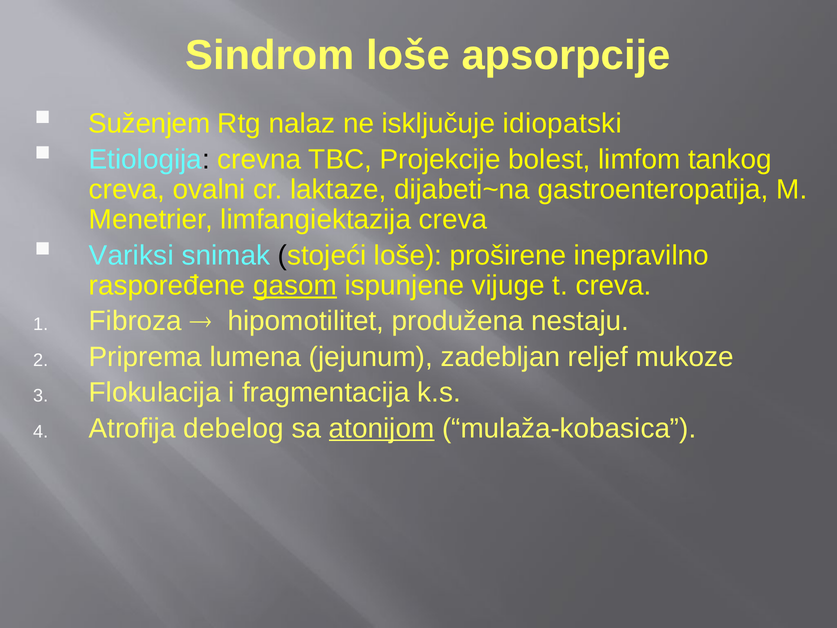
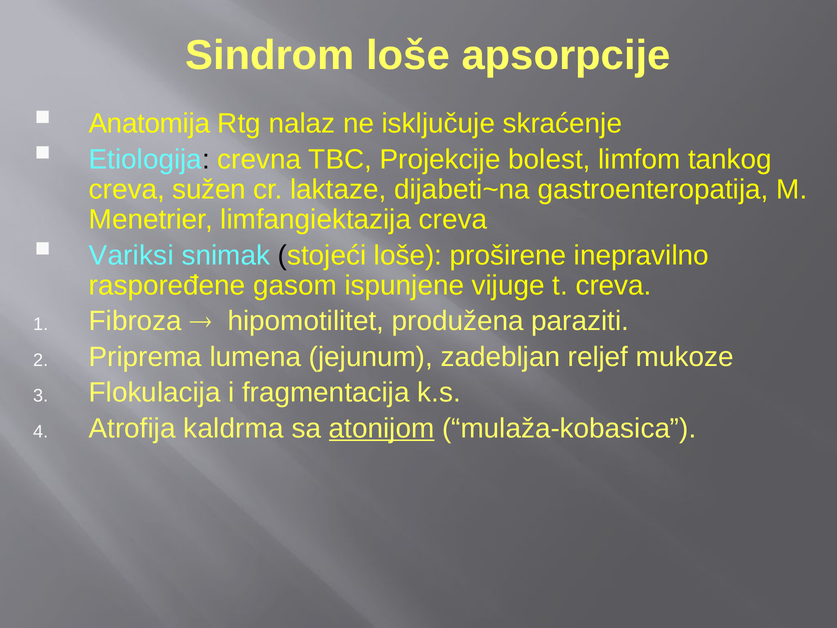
Suženjem: Suženjem -> Anatomija
idiopatski: idiopatski -> skraćenje
ovalni: ovalni -> sužen
gasom underline: present -> none
nestaju: nestaju -> paraziti
debelog: debelog -> kaldrma
